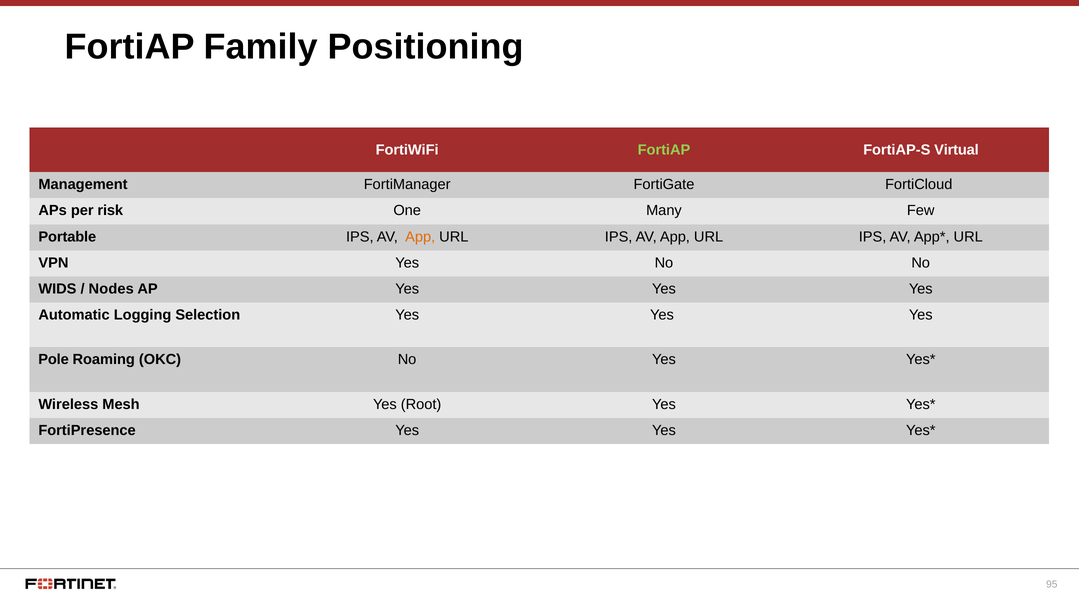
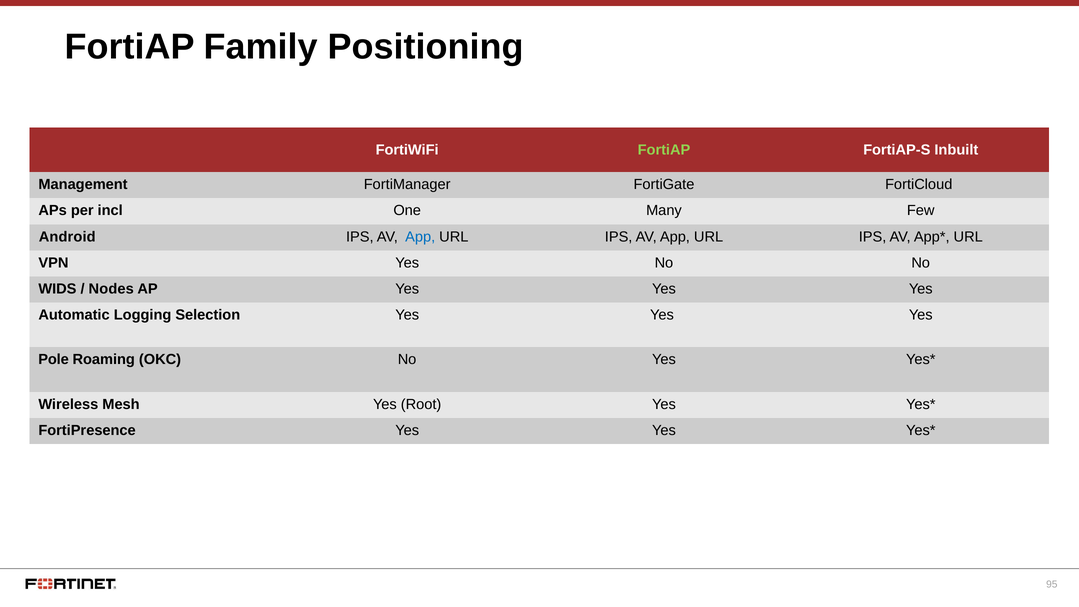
Virtual: Virtual -> Inbuilt
risk: risk -> incl
Portable: Portable -> Android
App at (420, 237) colour: orange -> blue
